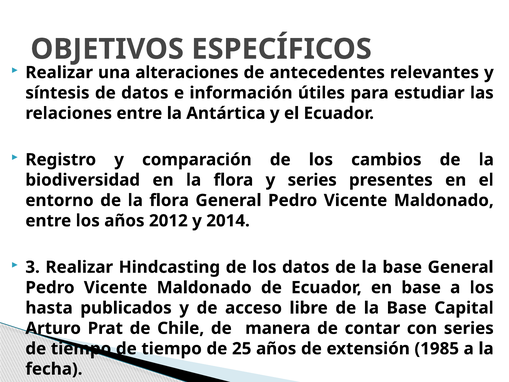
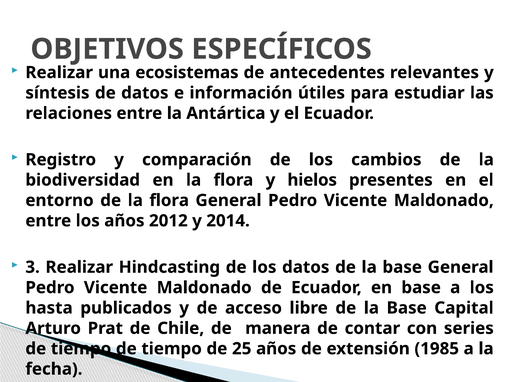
alteraciones: alteraciones -> ecosistemas
y series: series -> hielos
